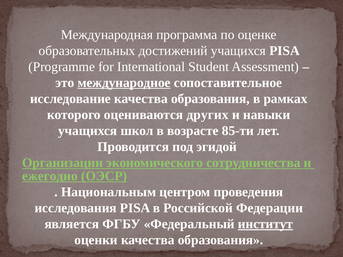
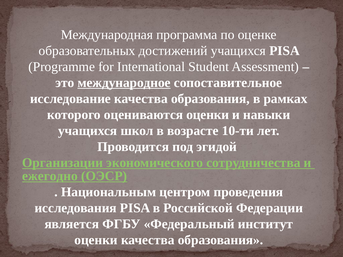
оцениваются других: других -> оценки
85-ти: 85-ти -> 10-ти
институт underline: present -> none
